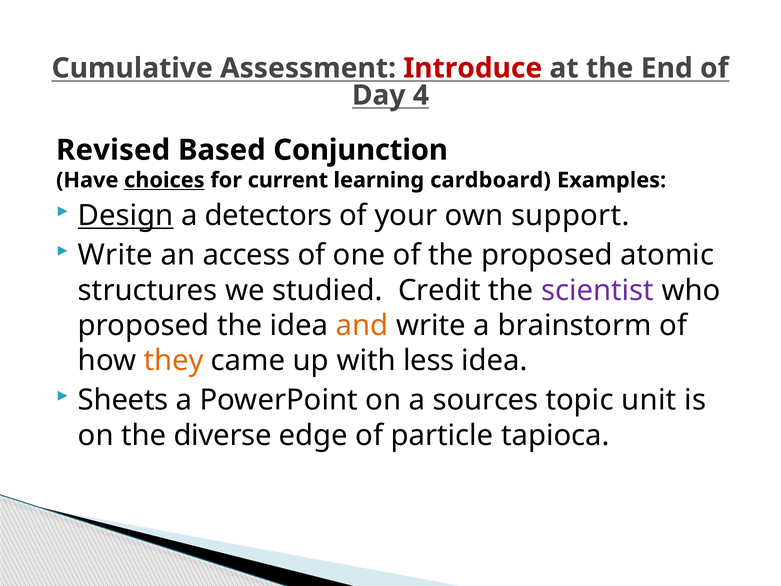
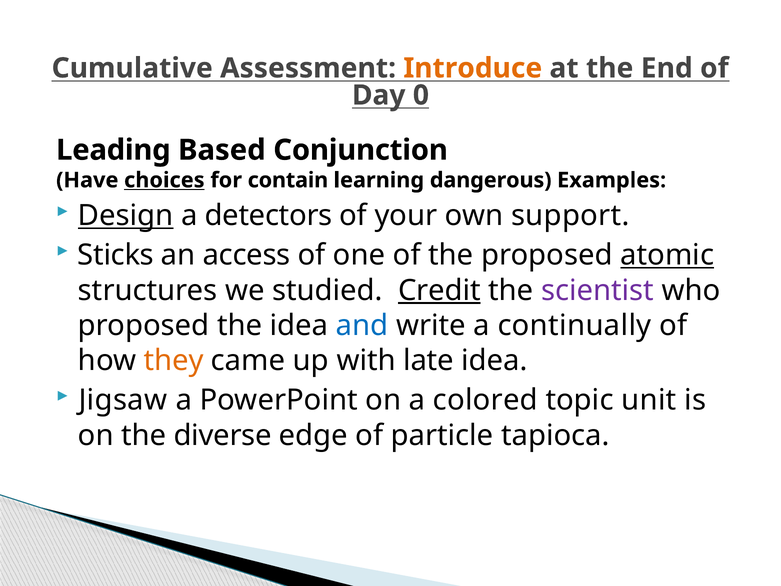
Introduce colour: red -> orange
4: 4 -> 0
Revised: Revised -> Leading
current: current -> contain
cardboard: cardboard -> dangerous
Write at (115, 255): Write -> Sticks
atomic underline: none -> present
Credit underline: none -> present
and colour: orange -> blue
brainstorm: brainstorm -> continually
less: less -> late
Sheets: Sheets -> Jigsaw
sources: sources -> colored
